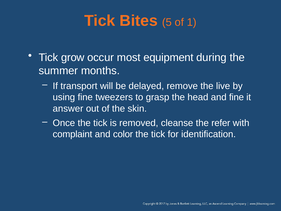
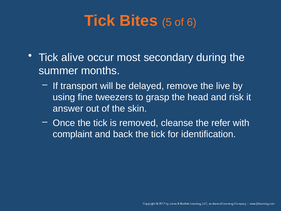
1: 1 -> 6
grow: grow -> alive
equipment: equipment -> secondary
and fine: fine -> risk
color: color -> back
